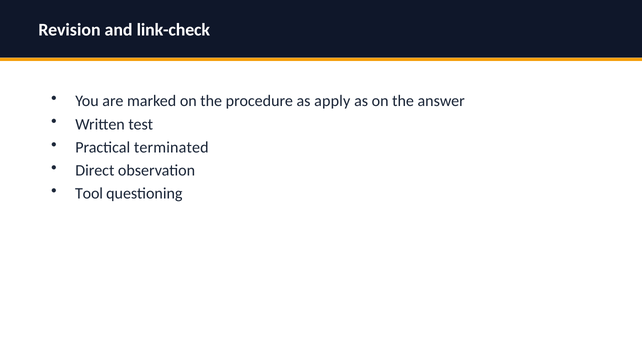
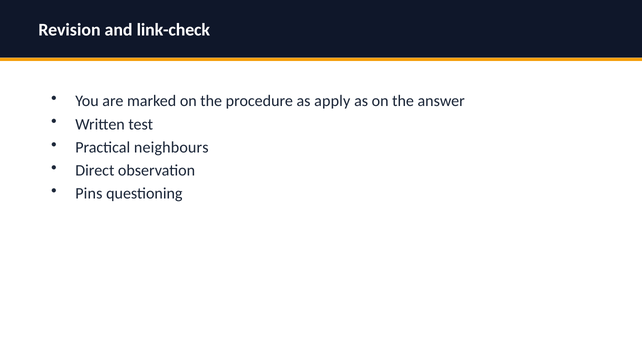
terminated: terminated -> neighbours
Tool: Tool -> Pins
